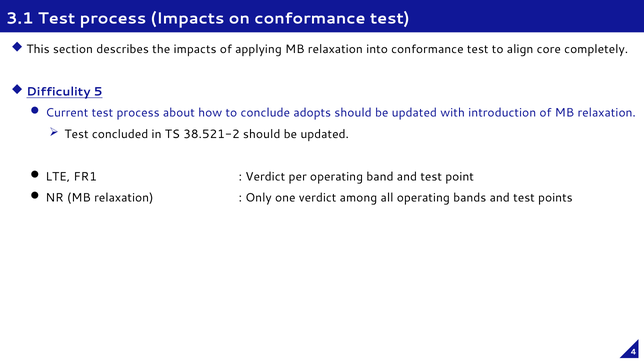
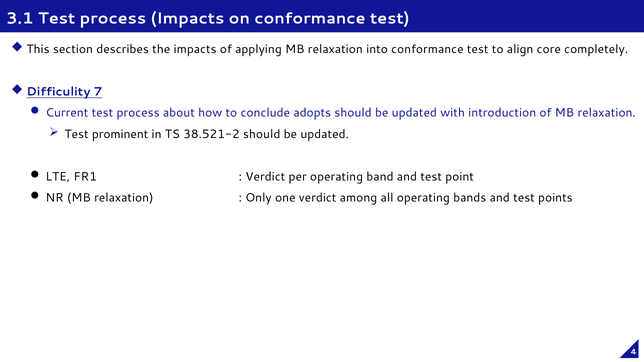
5: 5 -> 7
concluded: concluded -> prominent
